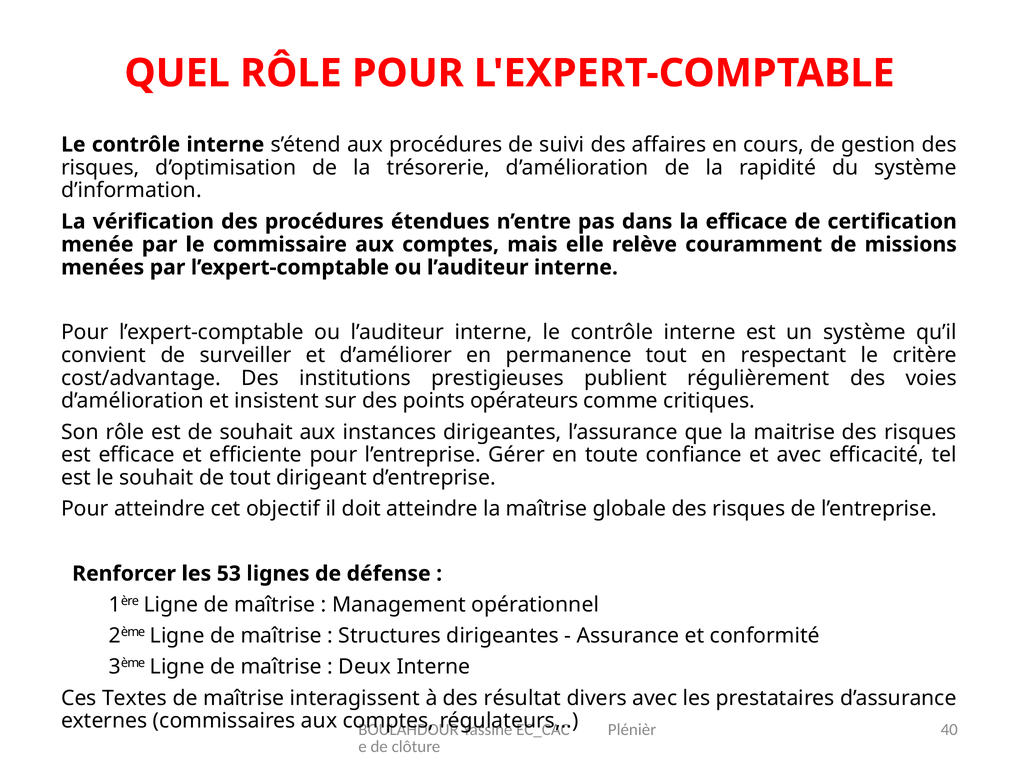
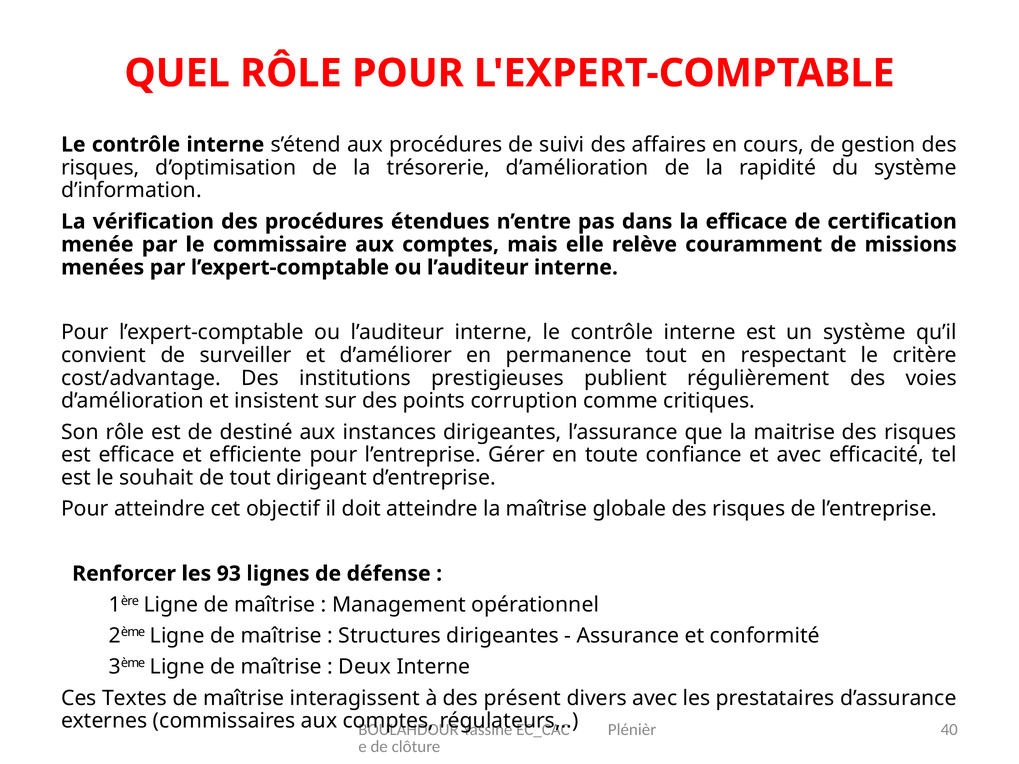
opérateurs: opérateurs -> corruption
de souhait: souhait -> destiné
53: 53 -> 93
résultat: résultat -> présent
